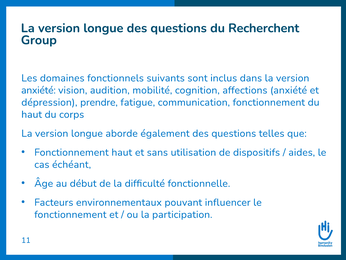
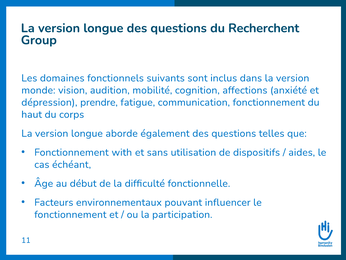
anxiété at (38, 90): anxiété -> monde
Fonctionnement haut: haut -> with
